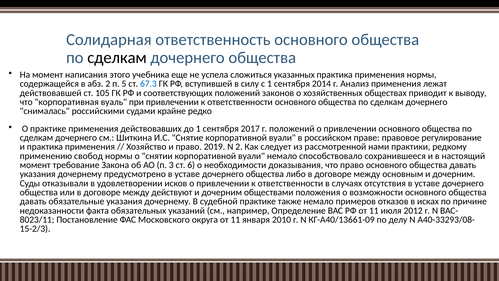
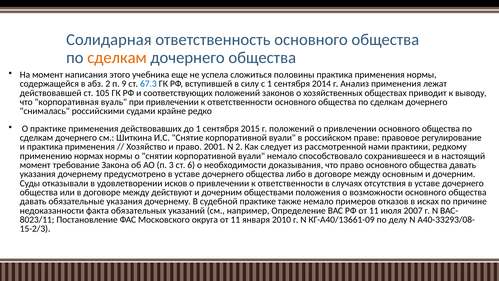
сделкам at (117, 58) colour: black -> orange
указанных: указанных -> половины
5: 5 -> 9
2017: 2017 -> 2015
2019: 2019 -> 2001
свобод: свобод -> нормах
2012: 2012 -> 2007
